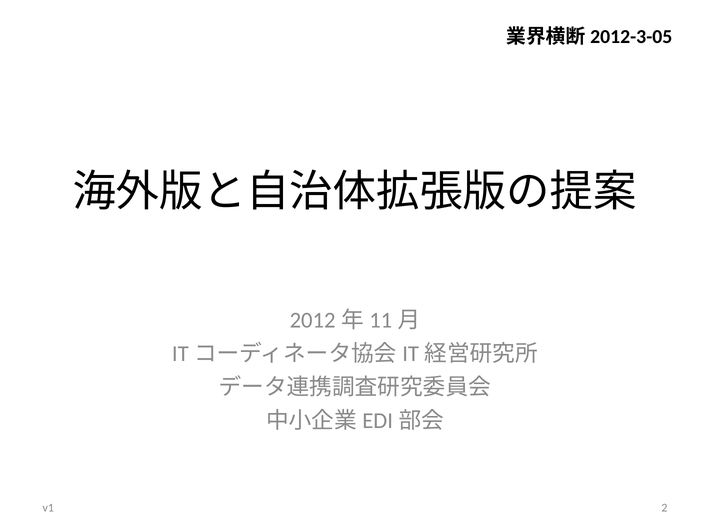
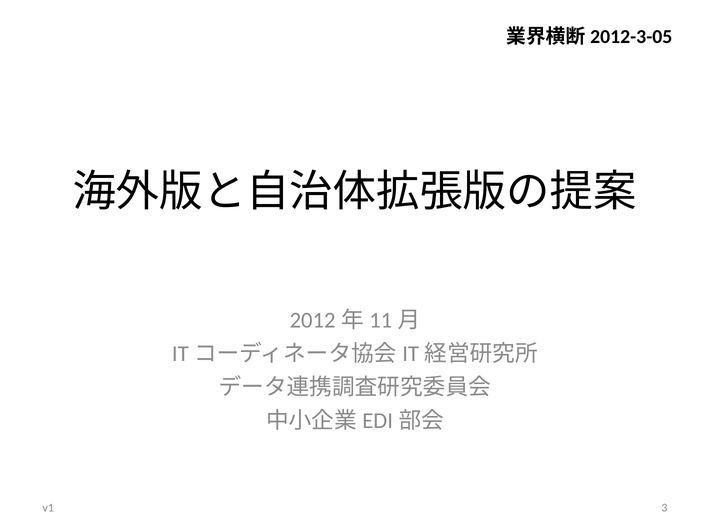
2: 2 -> 3
